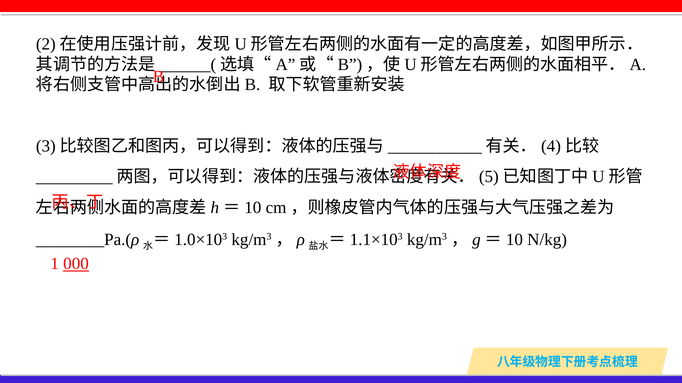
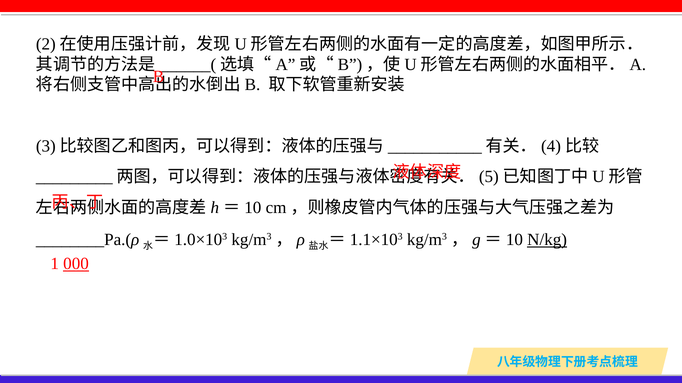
N/kg underline: none -> present
